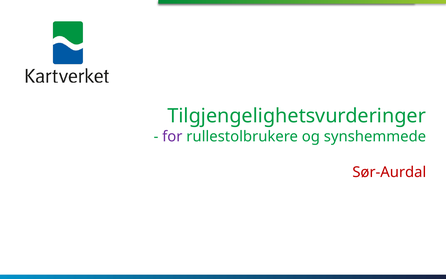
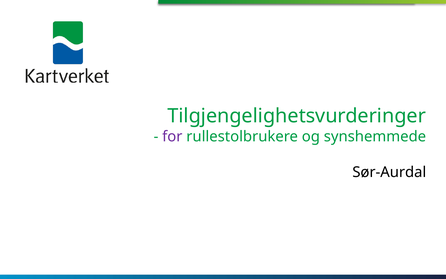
Sør-Aurdal colour: red -> black
